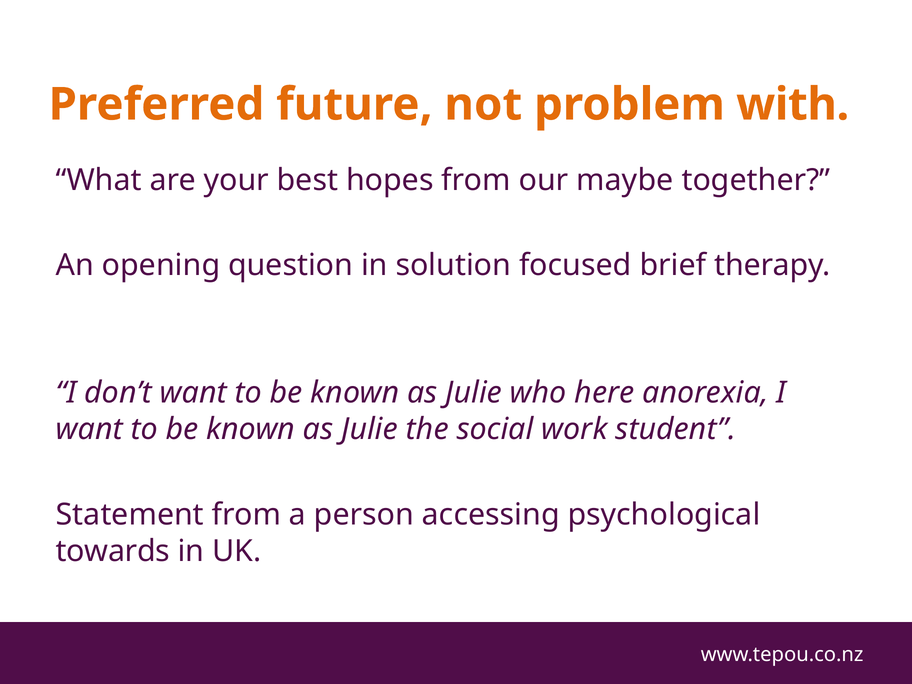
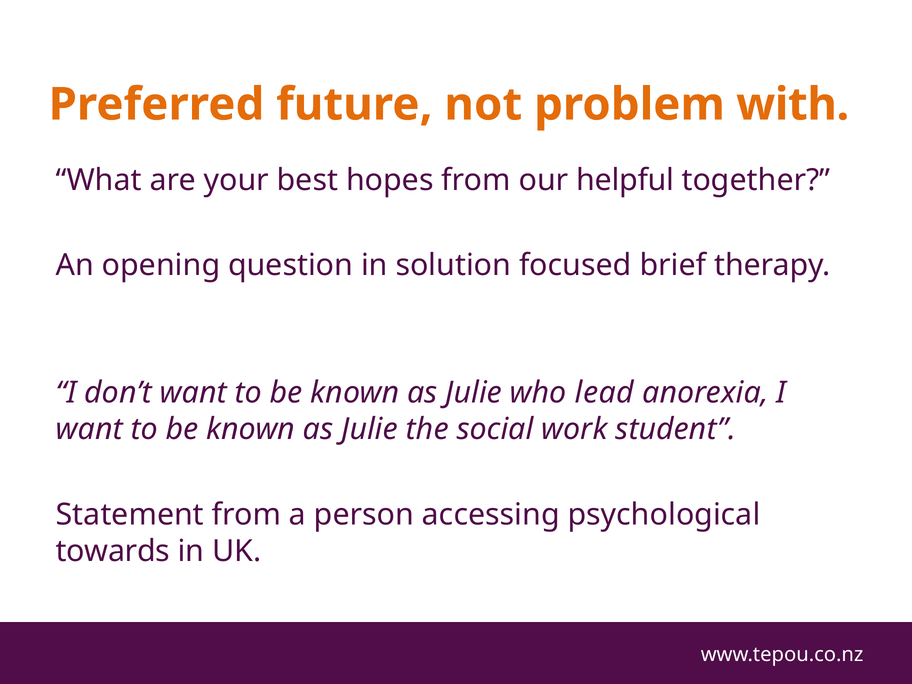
maybe: maybe -> helpful
here: here -> lead
